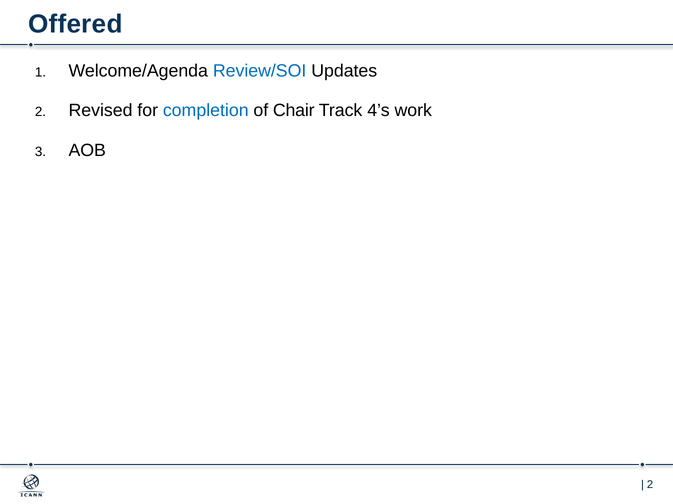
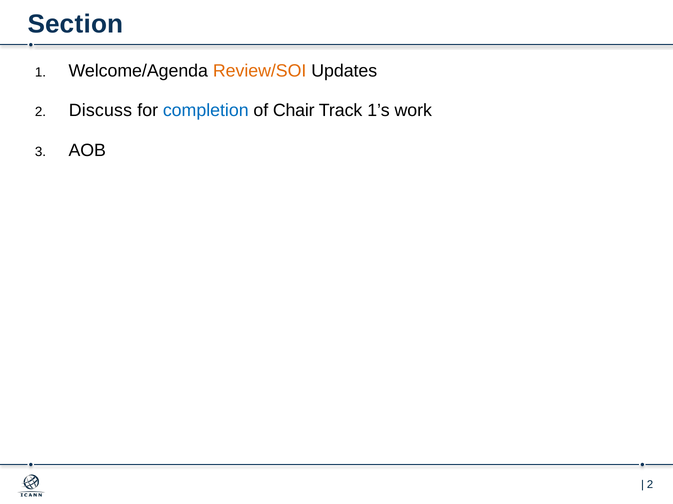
Offered: Offered -> Section
Review/SOI colour: blue -> orange
Revised: Revised -> Discuss
4’s: 4’s -> 1’s
